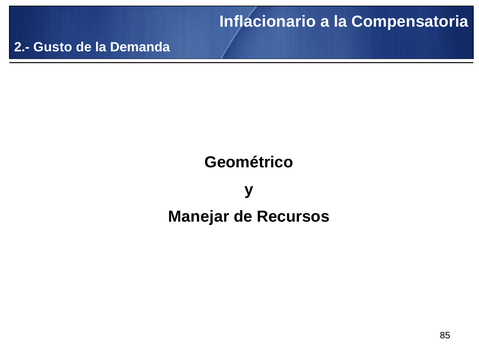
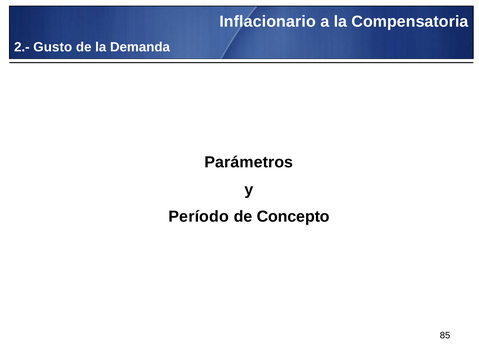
Geométrico: Geométrico -> Parámetros
Manejar: Manejar -> Período
Recursos: Recursos -> Concepto
